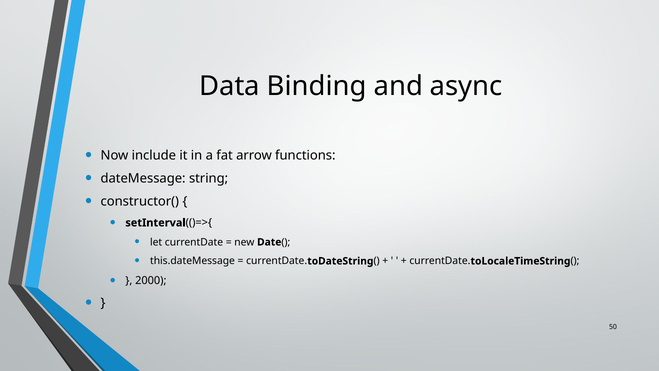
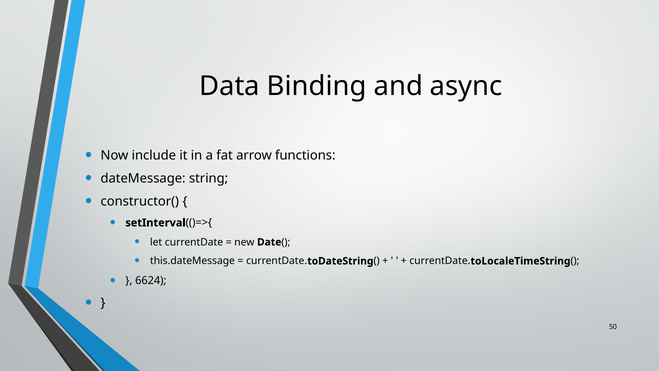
2000: 2000 -> 6624
